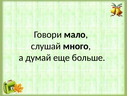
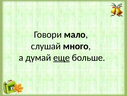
еще underline: none -> present
